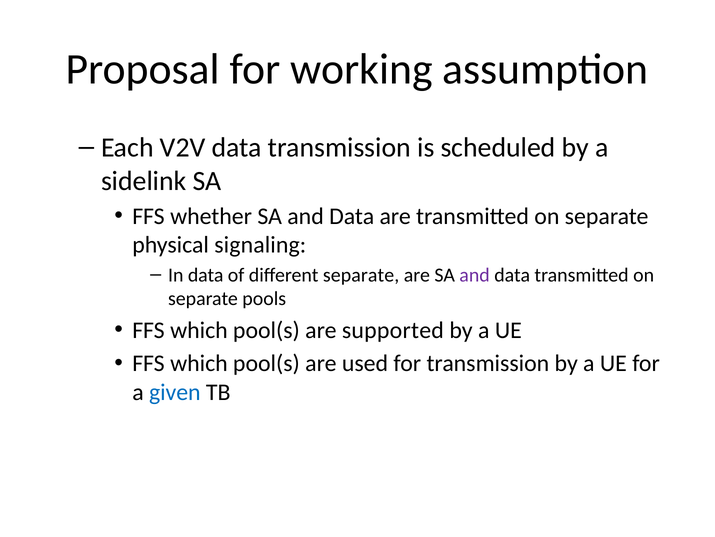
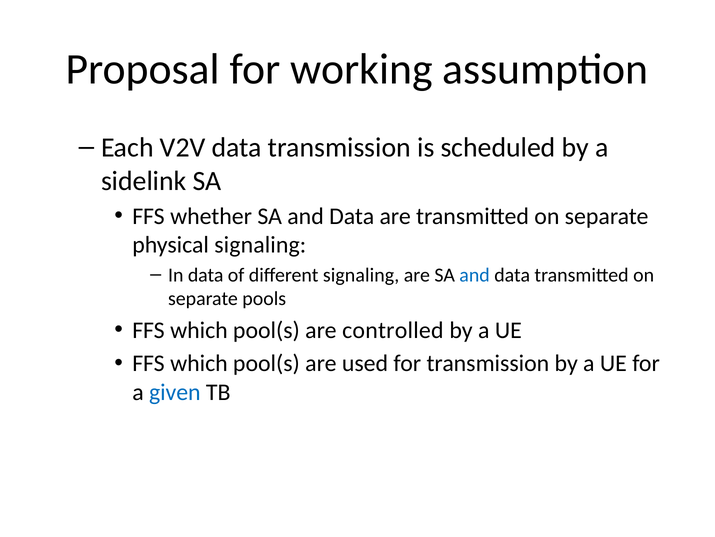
different separate: separate -> signaling
and at (475, 275) colour: purple -> blue
supported: supported -> controlled
